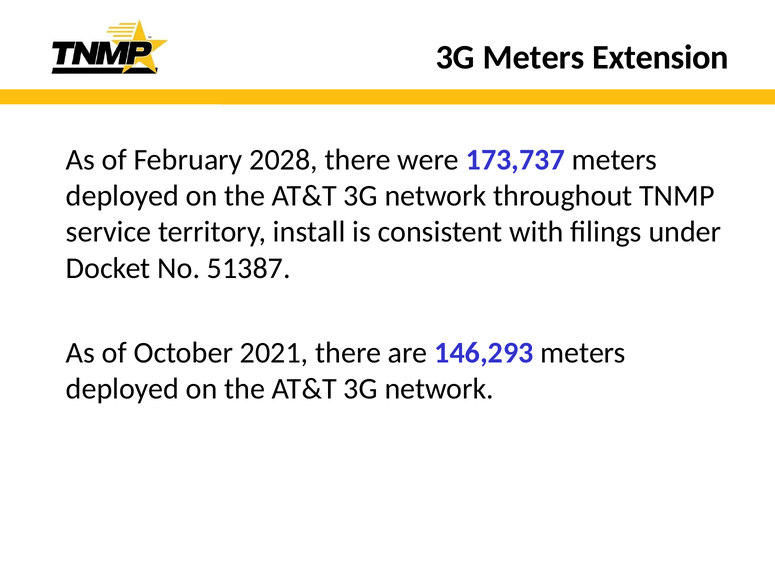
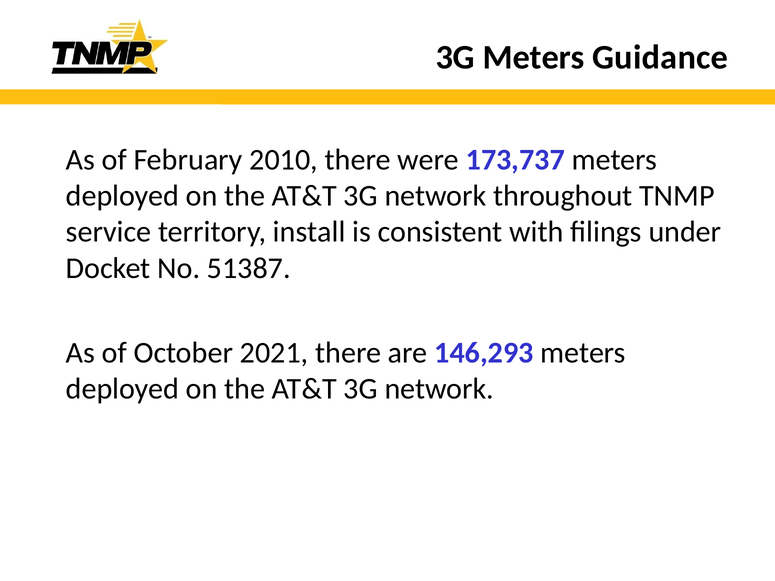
Extension: Extension -> Guidance
2028: 2028 -> 2010
